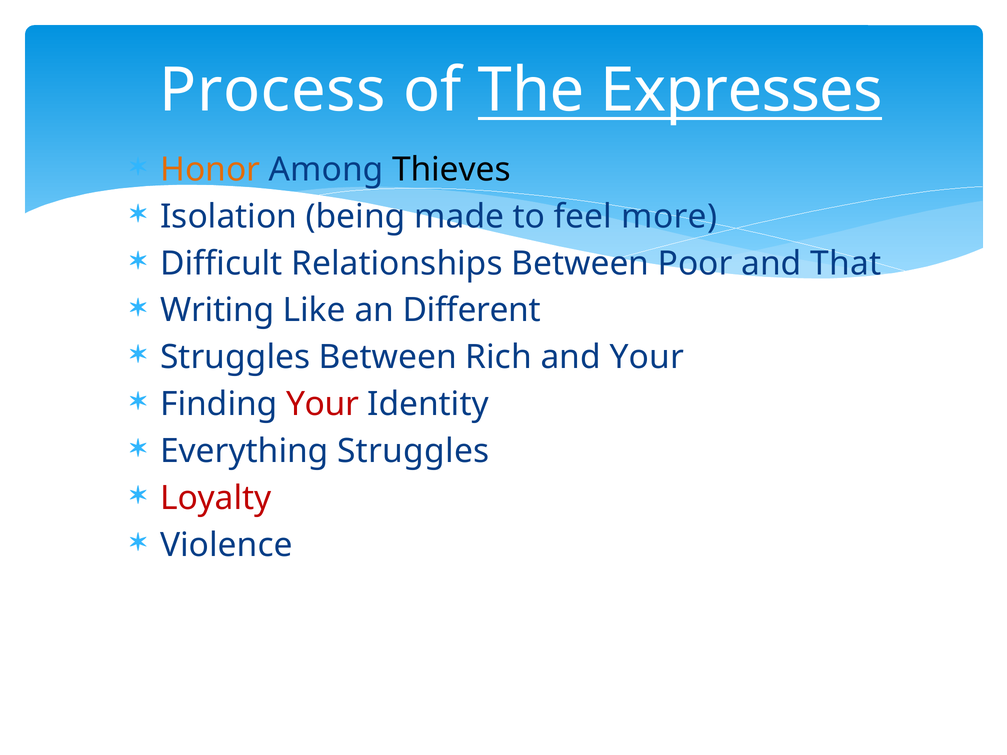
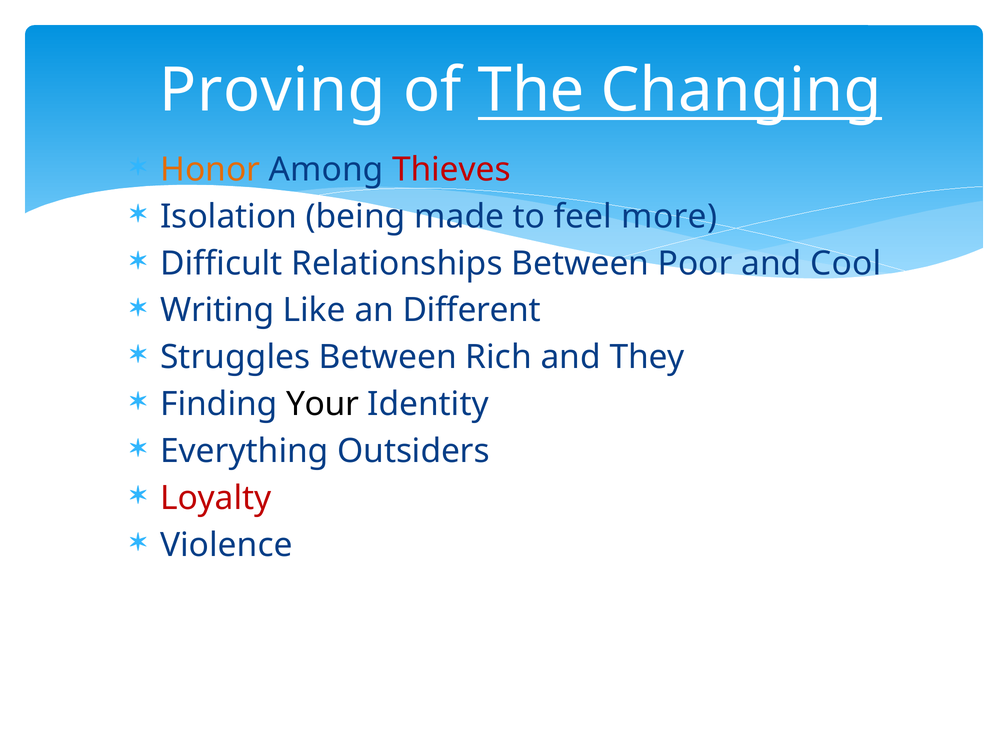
Process: Process -> Proving
Expresses: Expresses -> Changing
Thieves colour: black -> red
That: That -> Cool
and Your: Your -> They
Your at (323, 404) colour: red -> black
Everything Struggles: Struggles -> Outsiders
